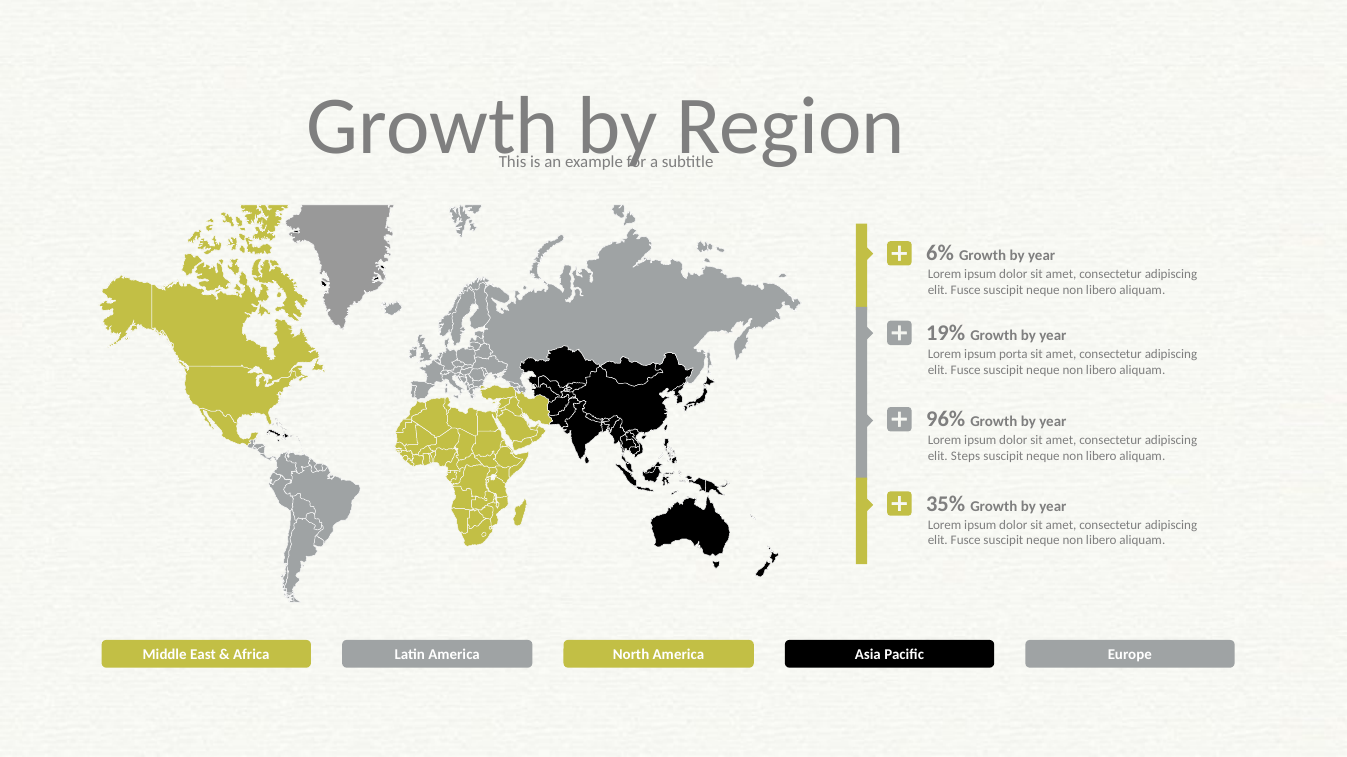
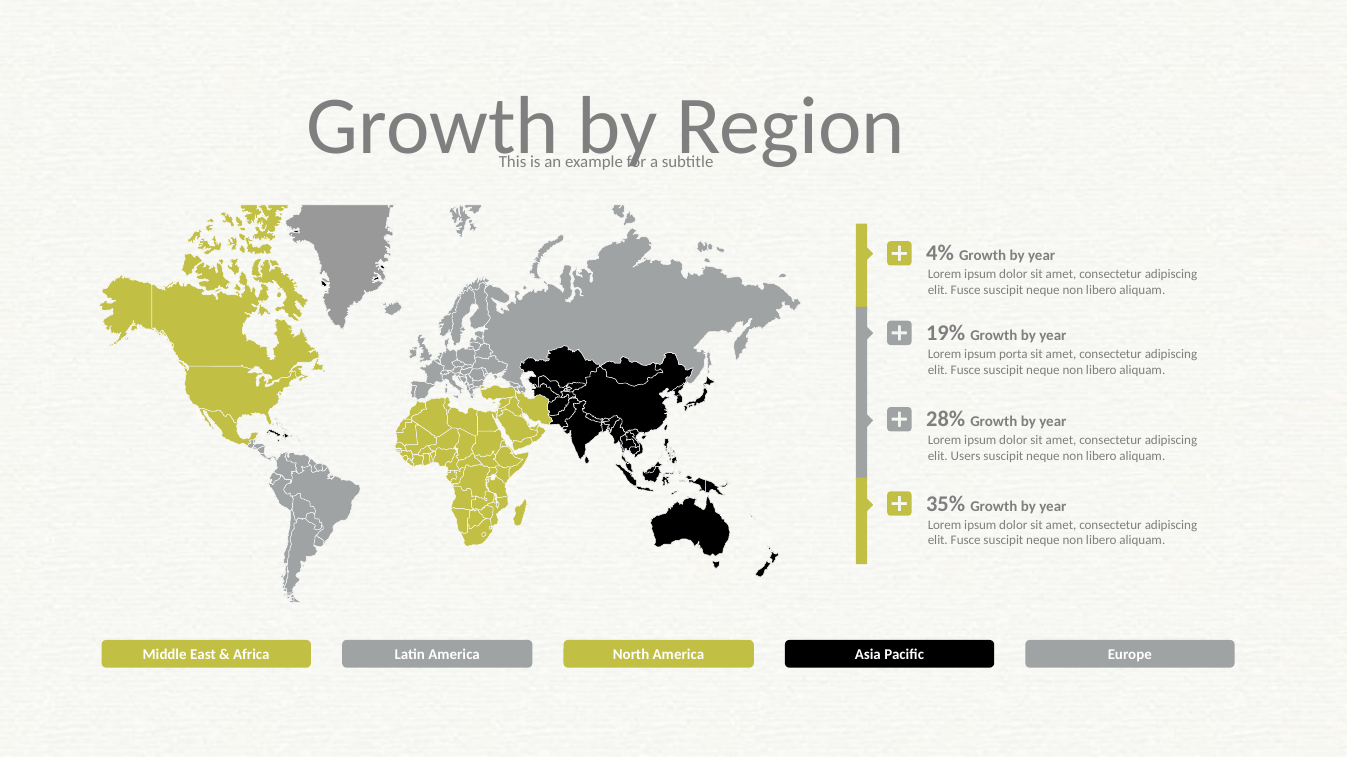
6%: 6% -> 4%
96%: 96% -> 28%
Steps: Steps -> Users
